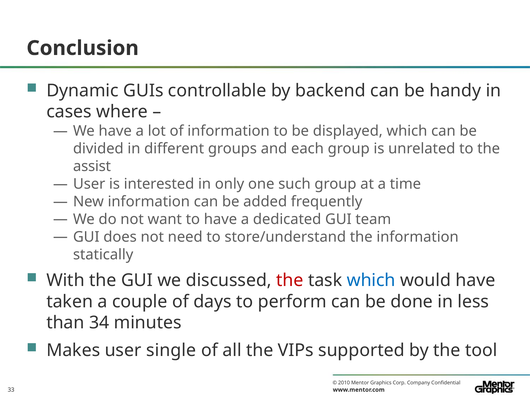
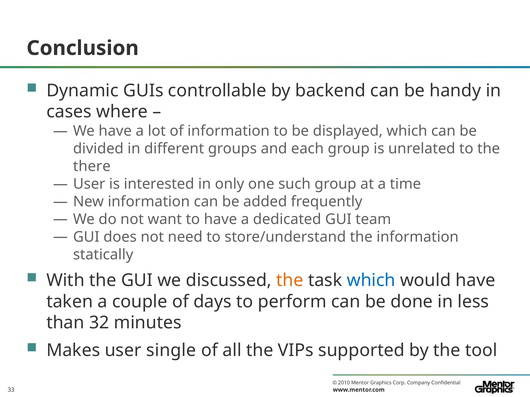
assist: assist -> there
the at (290, 281) colour: red -> orange
34: 34 -> 32
